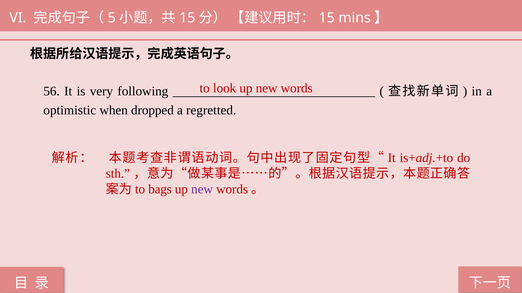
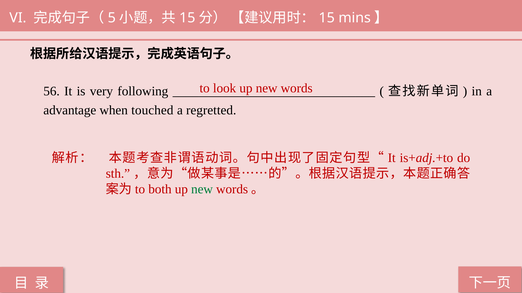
optimistic: optimistic -> advantage
dropped: dropped -> touched
bags: bags -> both
new at (202, 190) colour: purple -> green
